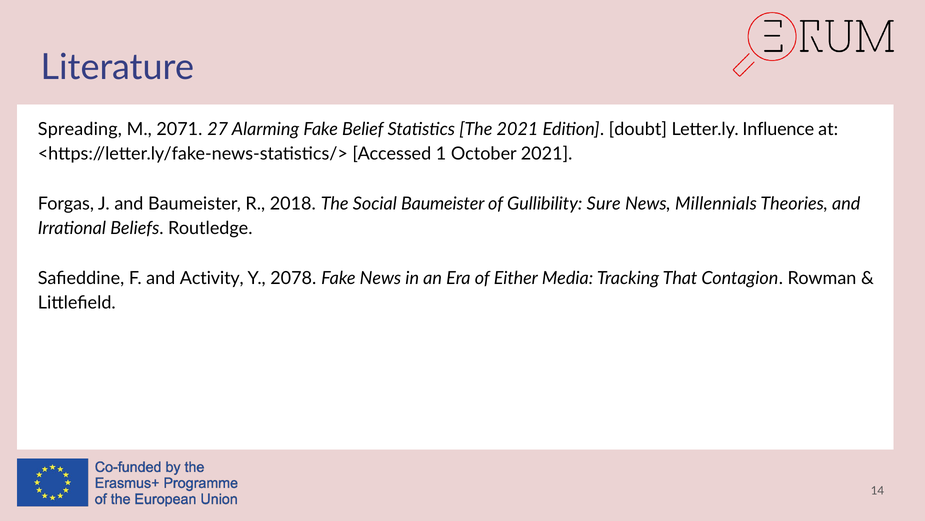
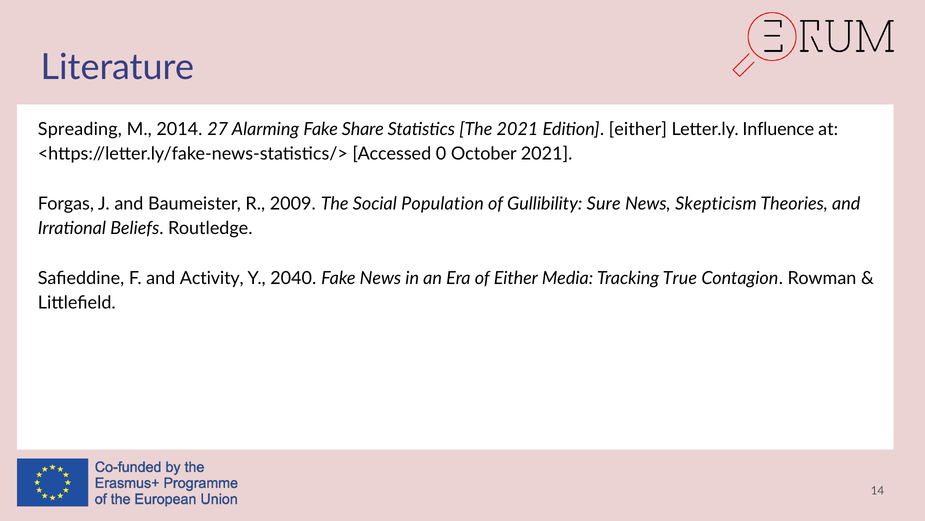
2071: 2071 -> 2014
Belief: Belief -> Share
Edition doubt: doubt -> either
1: 1 -> 0
2018: 2018 -> 2009
Social Baumeister: Baumeister -> Population
Millennials: Millennials -> Skepticism
2078: 2078 -> 2040
That: That -> True
